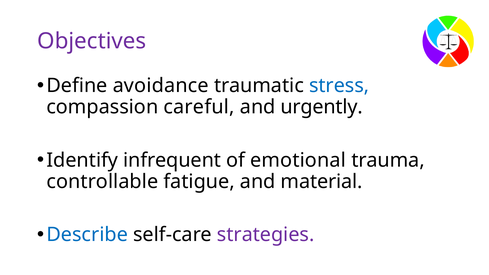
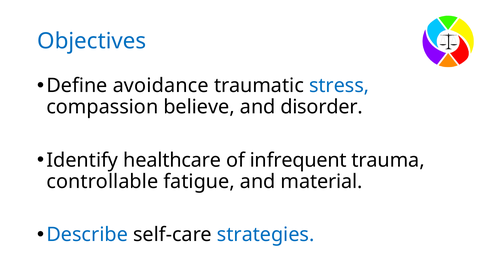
Objectives colour: purple -> blue
careful: careful -> believe
urgently: urgently -> disorder
infrequent: infrequent -> healthcare
emotional: emotional -> infrequent
strategies colour: purple -> blue
